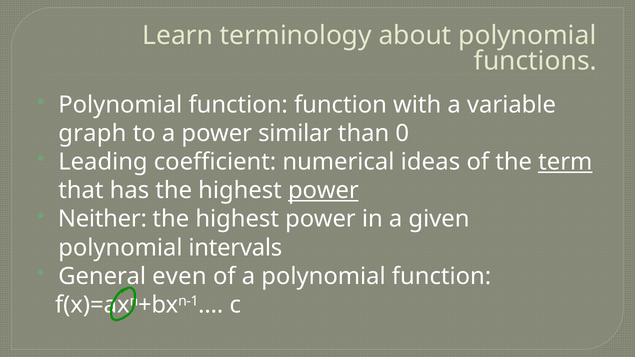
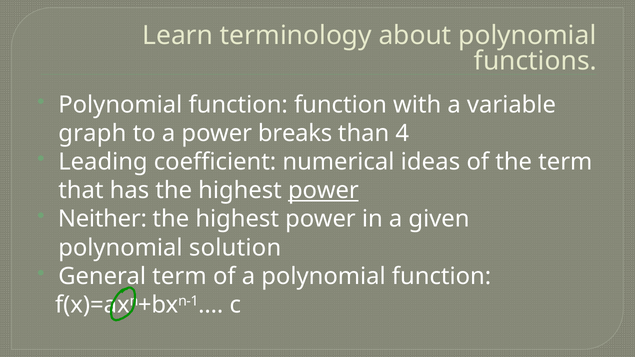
similar: similar -> breaks
0: 0 -> 4
term at (565, 162) underline: present -> none
intervals: intervals -> solution
General even: even -> term
